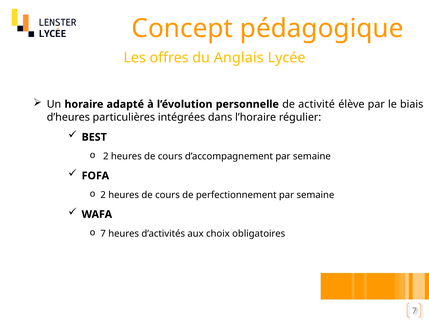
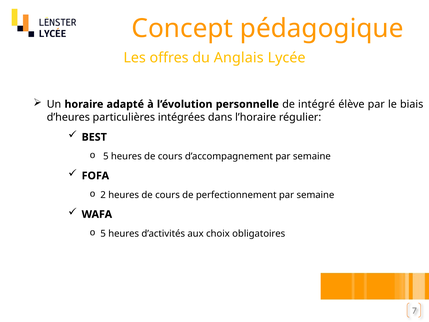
activité: activité -> intégré
2 at (106, 156): 2 -> 5
7 at (103, 233): 7 -> 5
